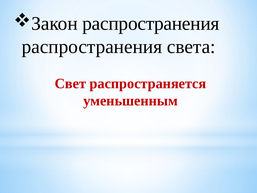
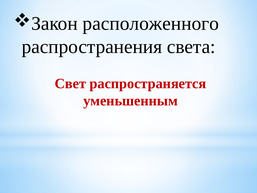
Закон распространения: распространения -> расположенного
